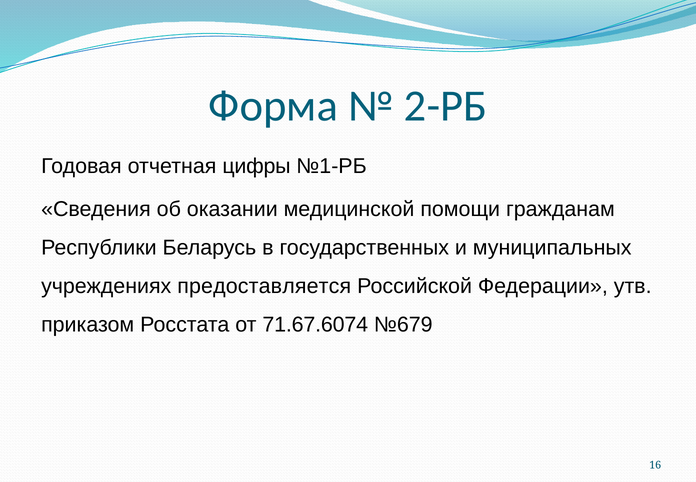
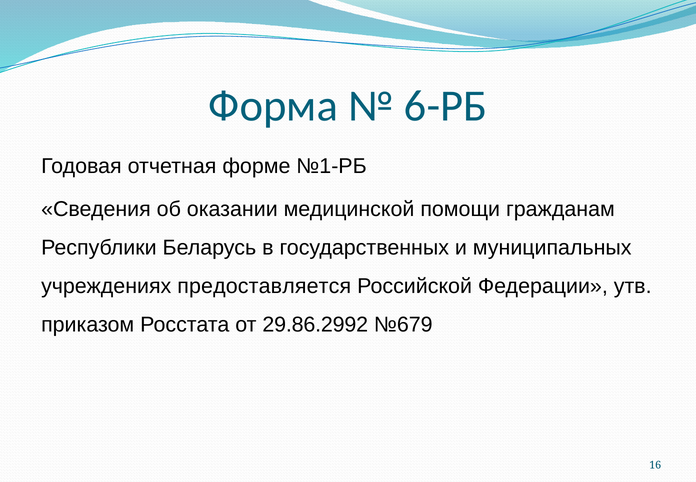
2-РБ: 2-РБ -> 6-РБ
цифры: цифры -> форме
71.67.6074: 71.67.6074 -> 29.86.2992
